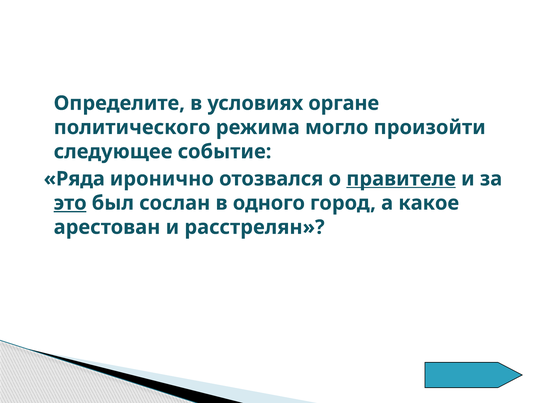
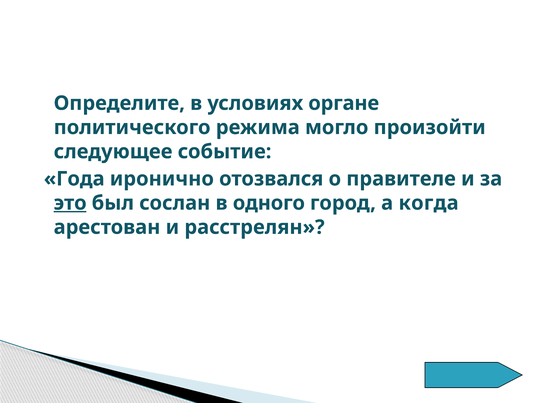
Ряда: Ряда -> Года
правителе underline: present -> none
какое: какое -> когда
